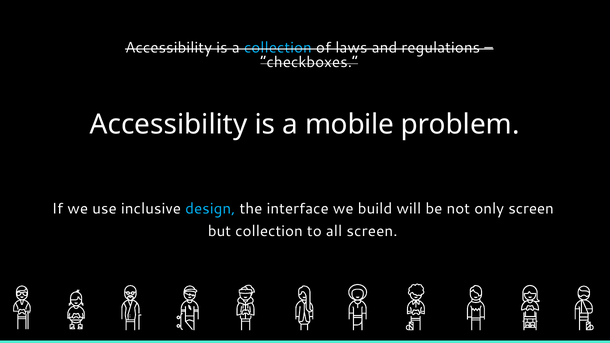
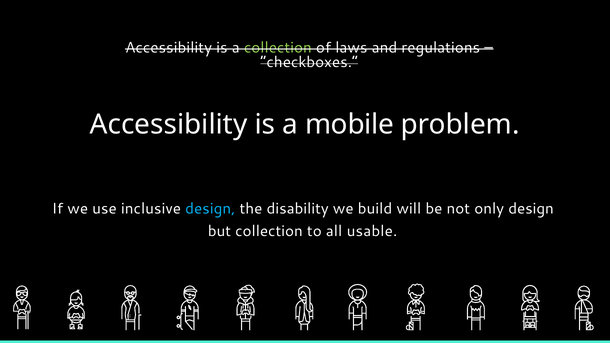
collection at (278, 48) colour: light blue -> light green
interface: interface -> disability
only screen: screen -> design
all screen: screen -> usable
